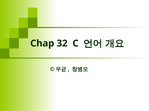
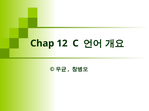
32: 32 -> 12
